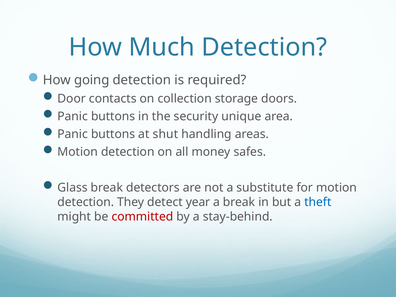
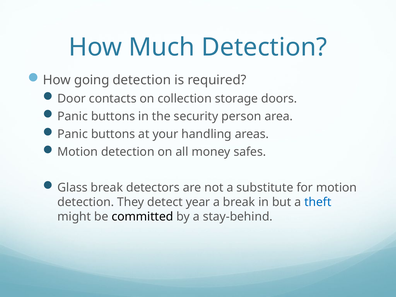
unique: unique -> person
shut: shut -> your
committed colour: red -> black
